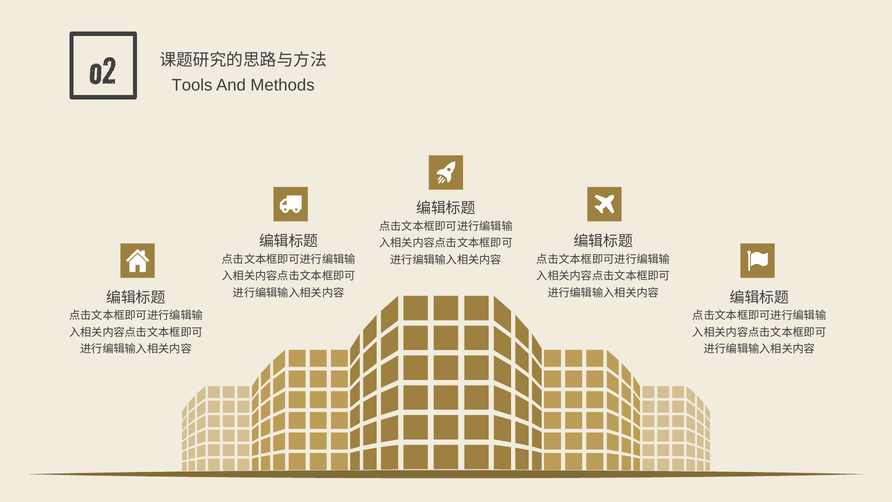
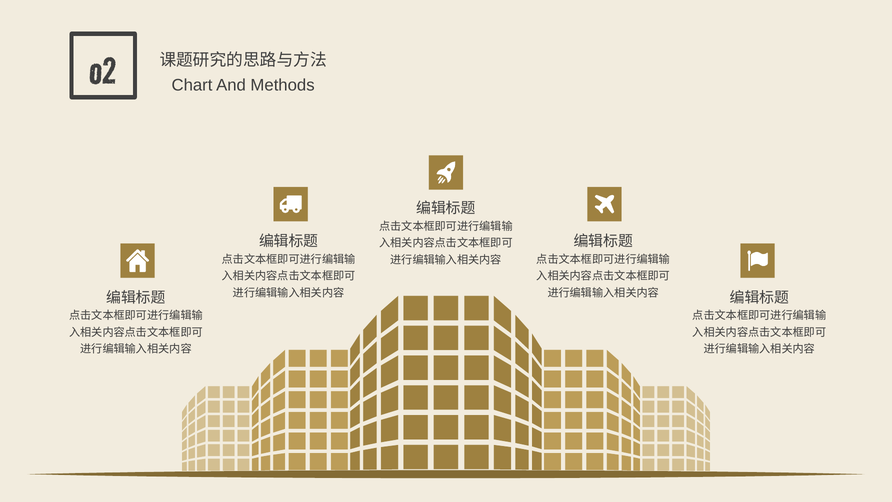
Tools: Tools -> Chart
